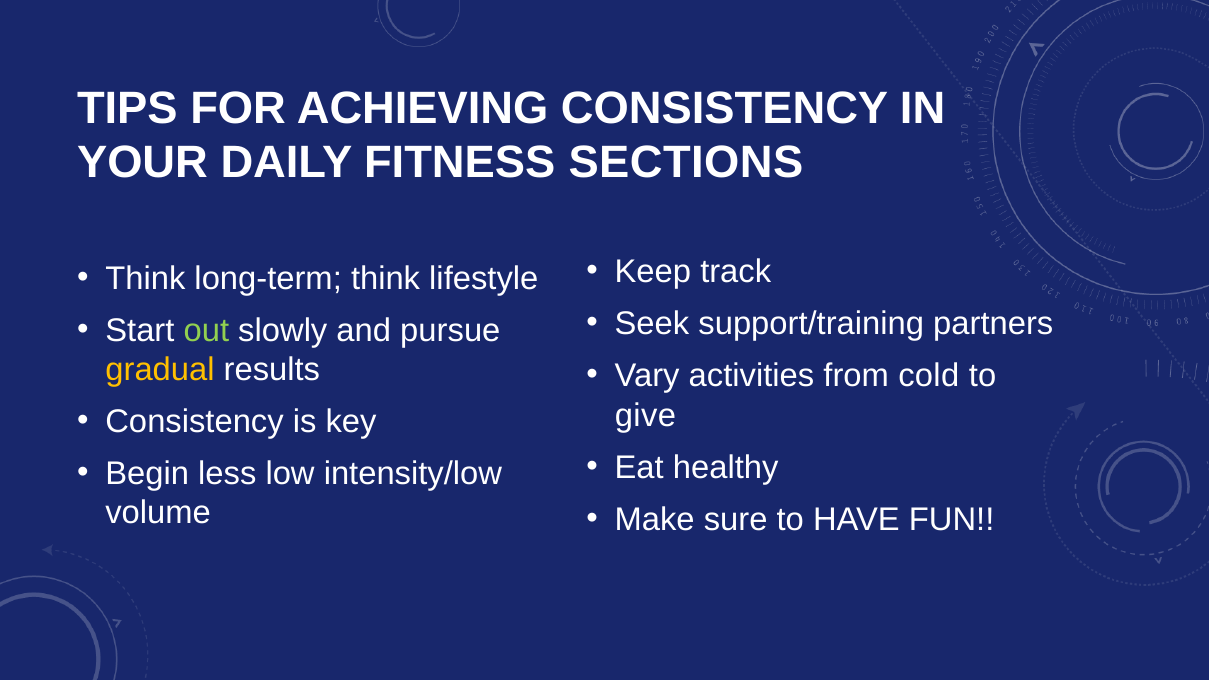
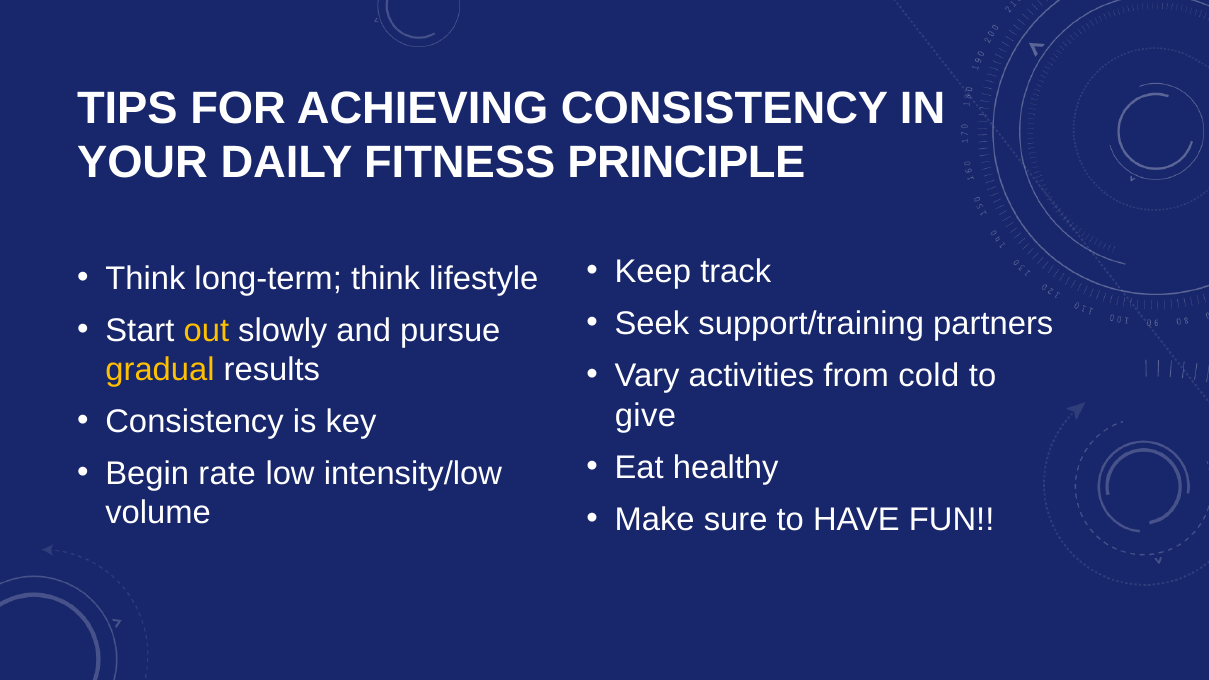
SECTIONS: SECTIONS -> PRINCIPLE
out colour: light green -> yellow
less: less -> rate
